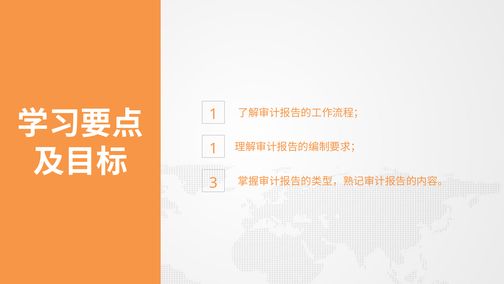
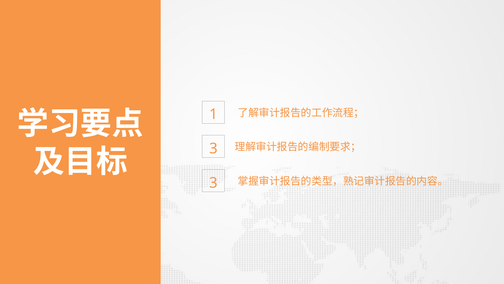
1 at (213, 148): 1 -> 3
